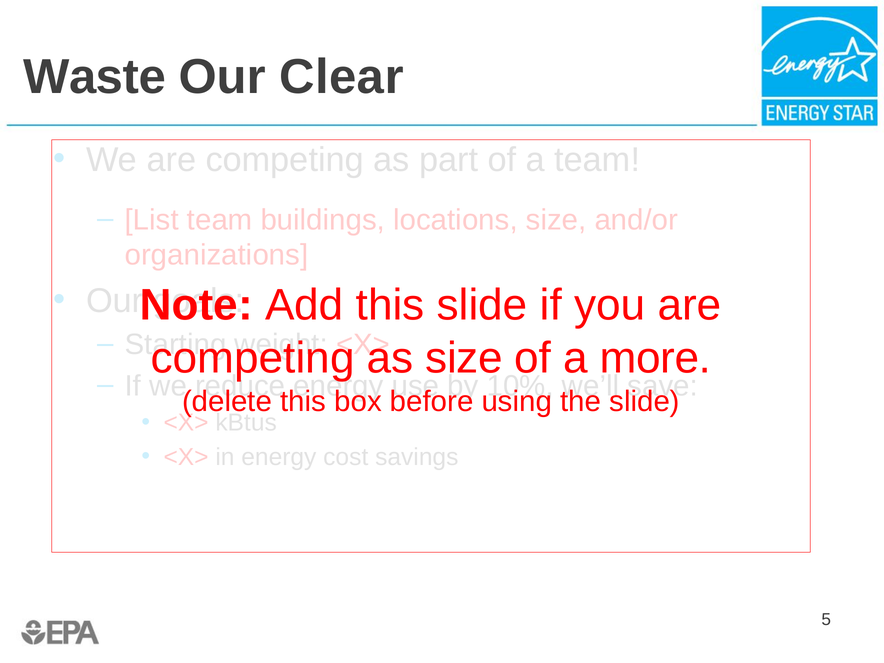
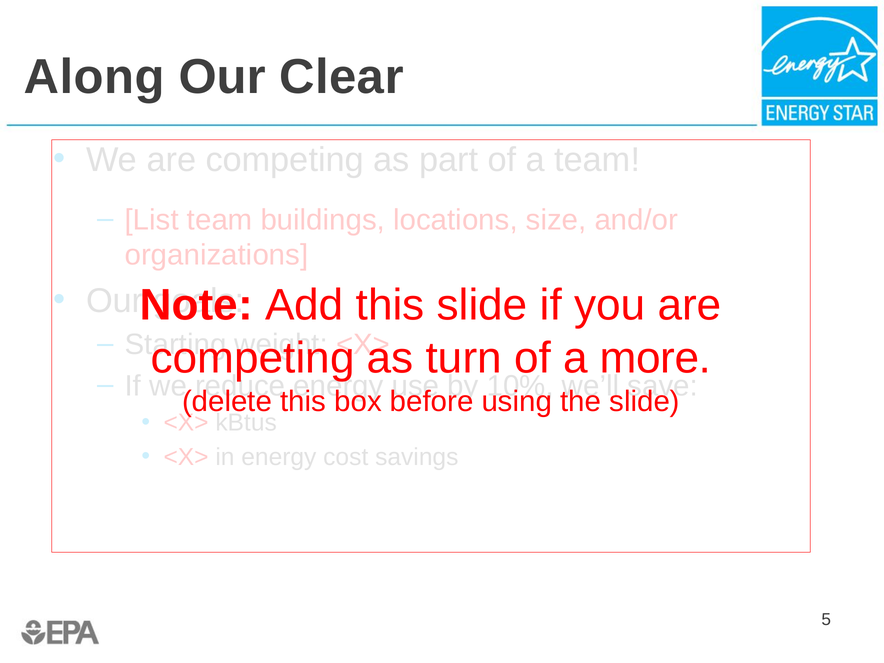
Waste: Waste -> Along
as size: size -> turn
